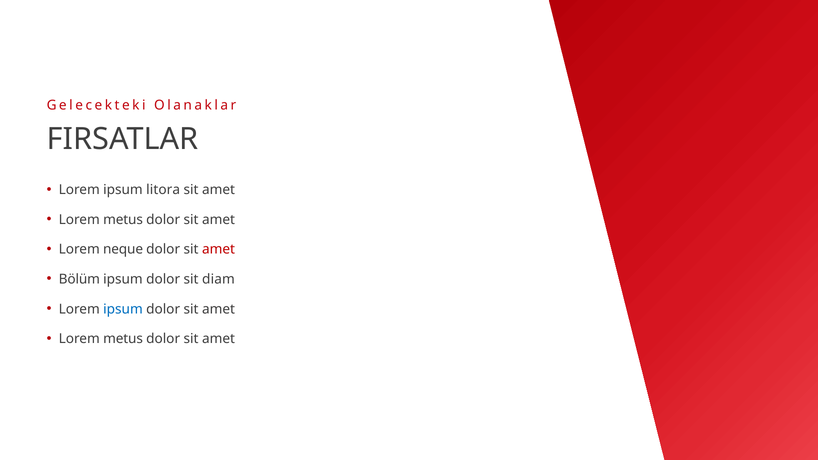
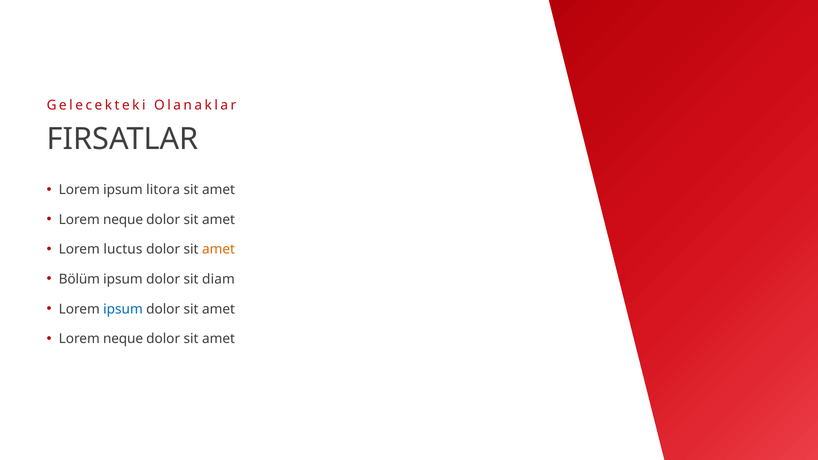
metus at (123, 220): metus -> neque
neque: neque -> luctus
amet at (219, 250) colour: red -> orange
metus at (123, 339): metus -> neque
